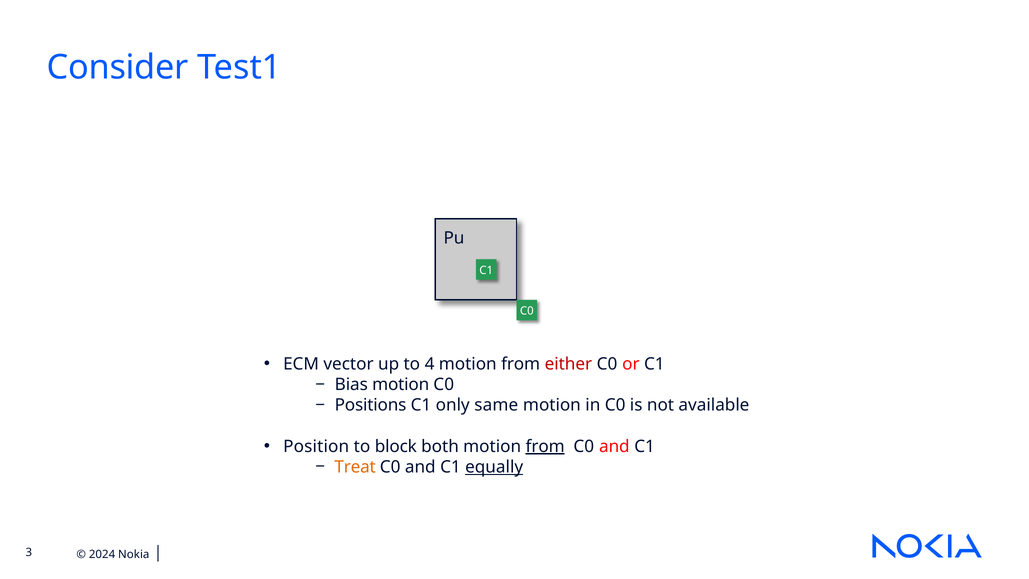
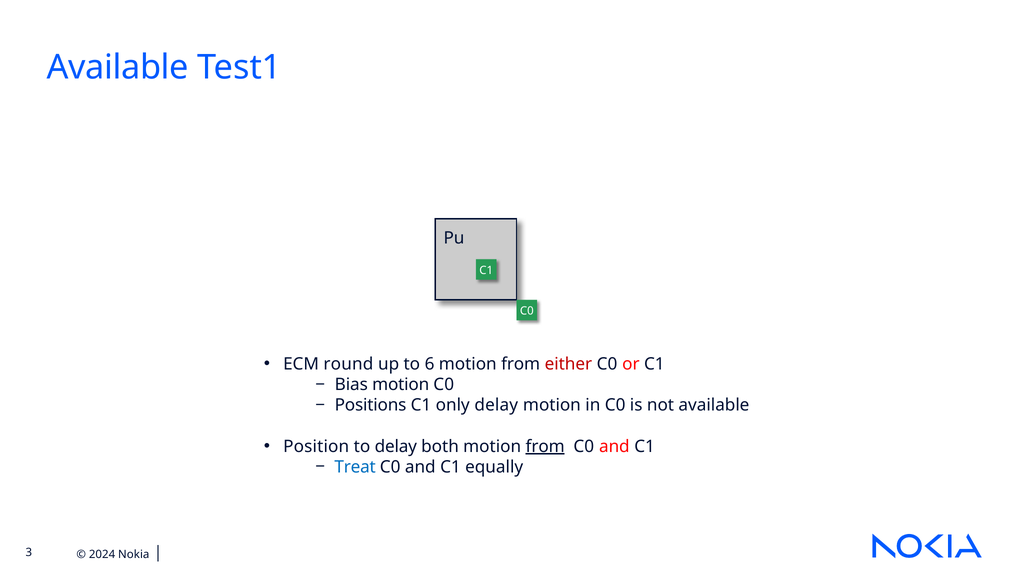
Consider at (118, 68): Consider -> Available
vector: vector -> round
4: 4 -> 6
only same: same -> delay
to block: block -> delay
Treat colour: orange -> blue
equally underline: present -> none
